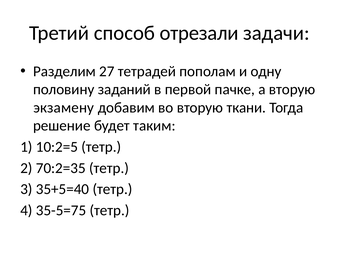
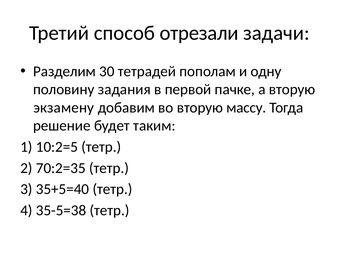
27: 27 -> 30
заданий: заданий -> задания
ткани: ткани -> массу
35-5=75: 35-5=75 -> 35-5=38
